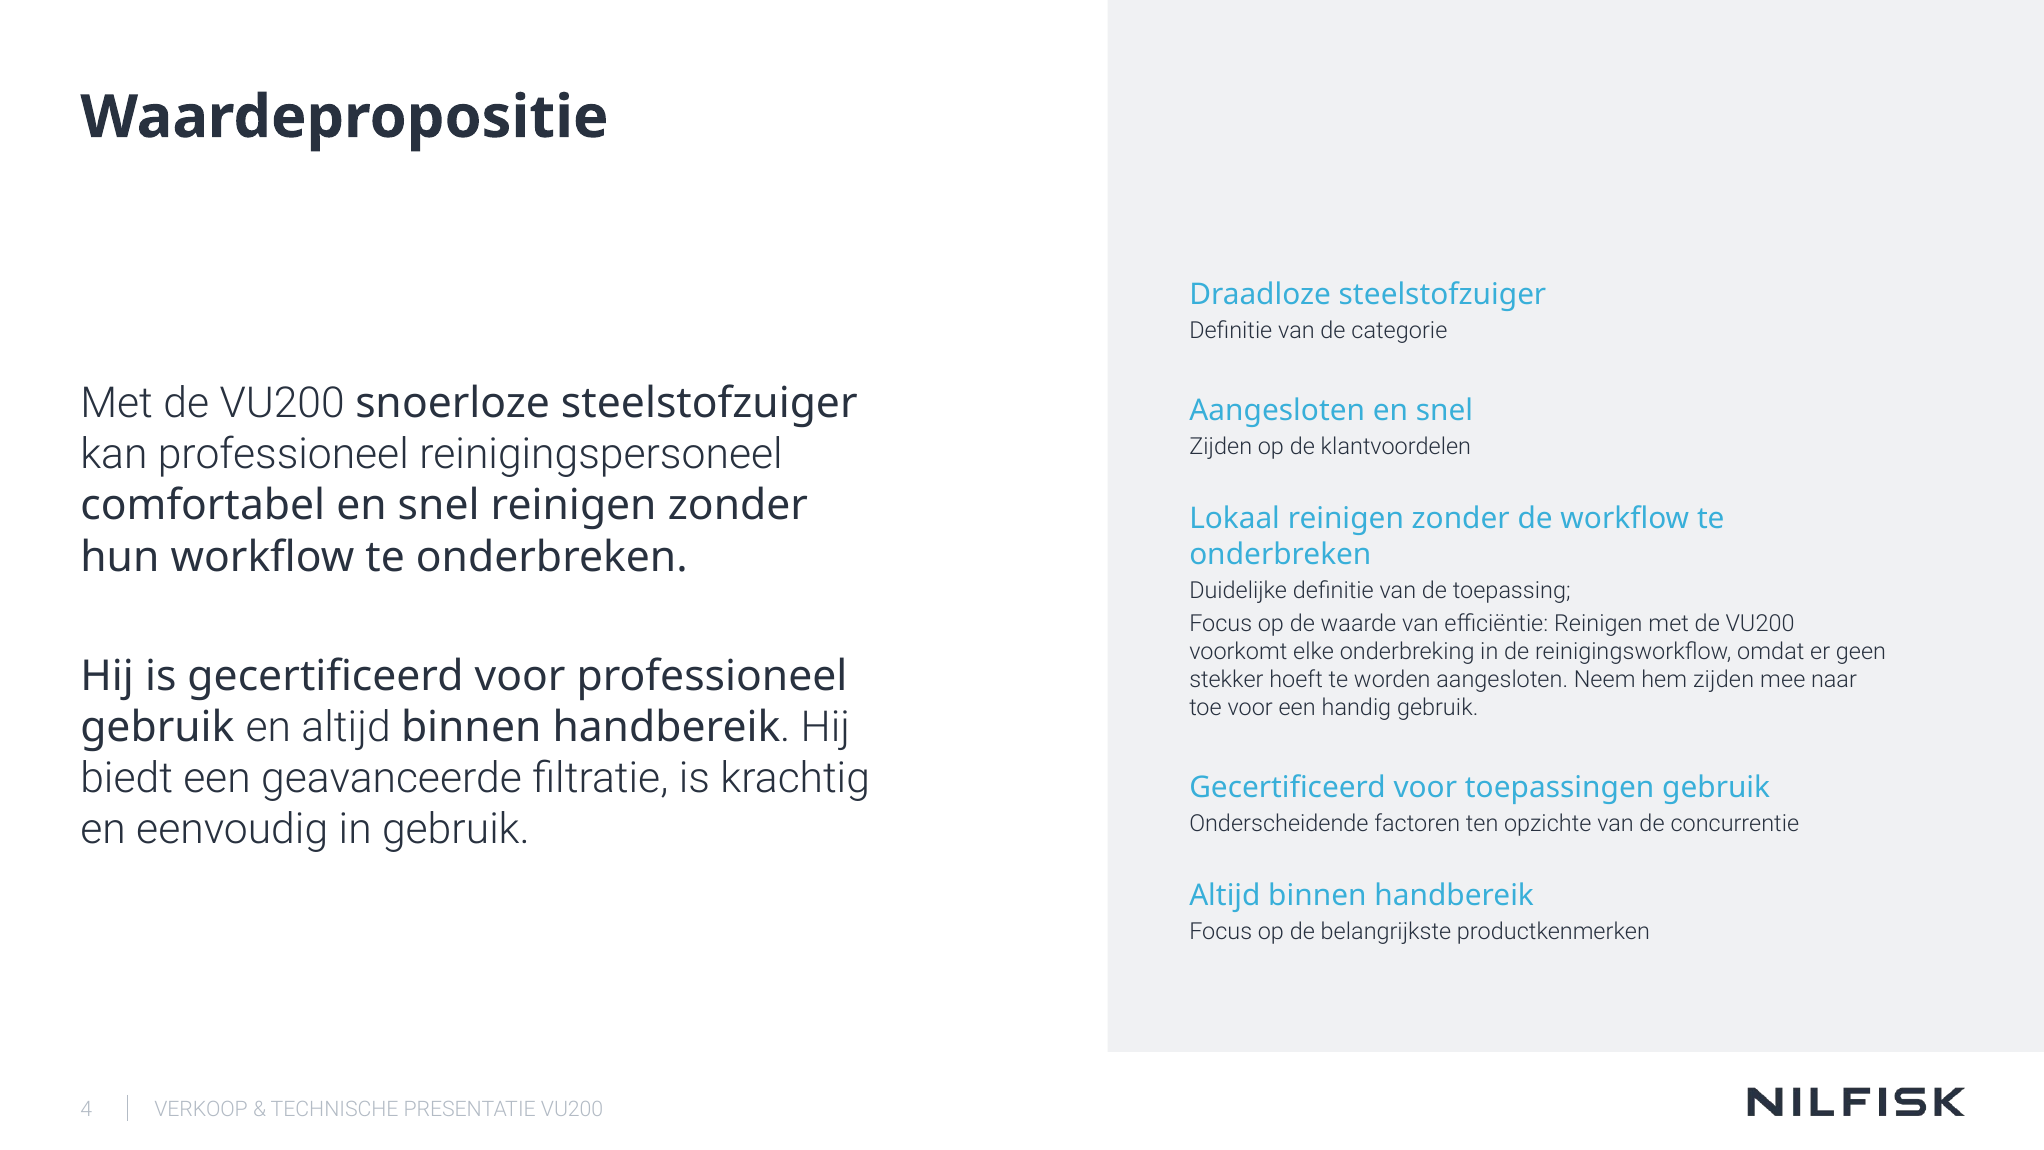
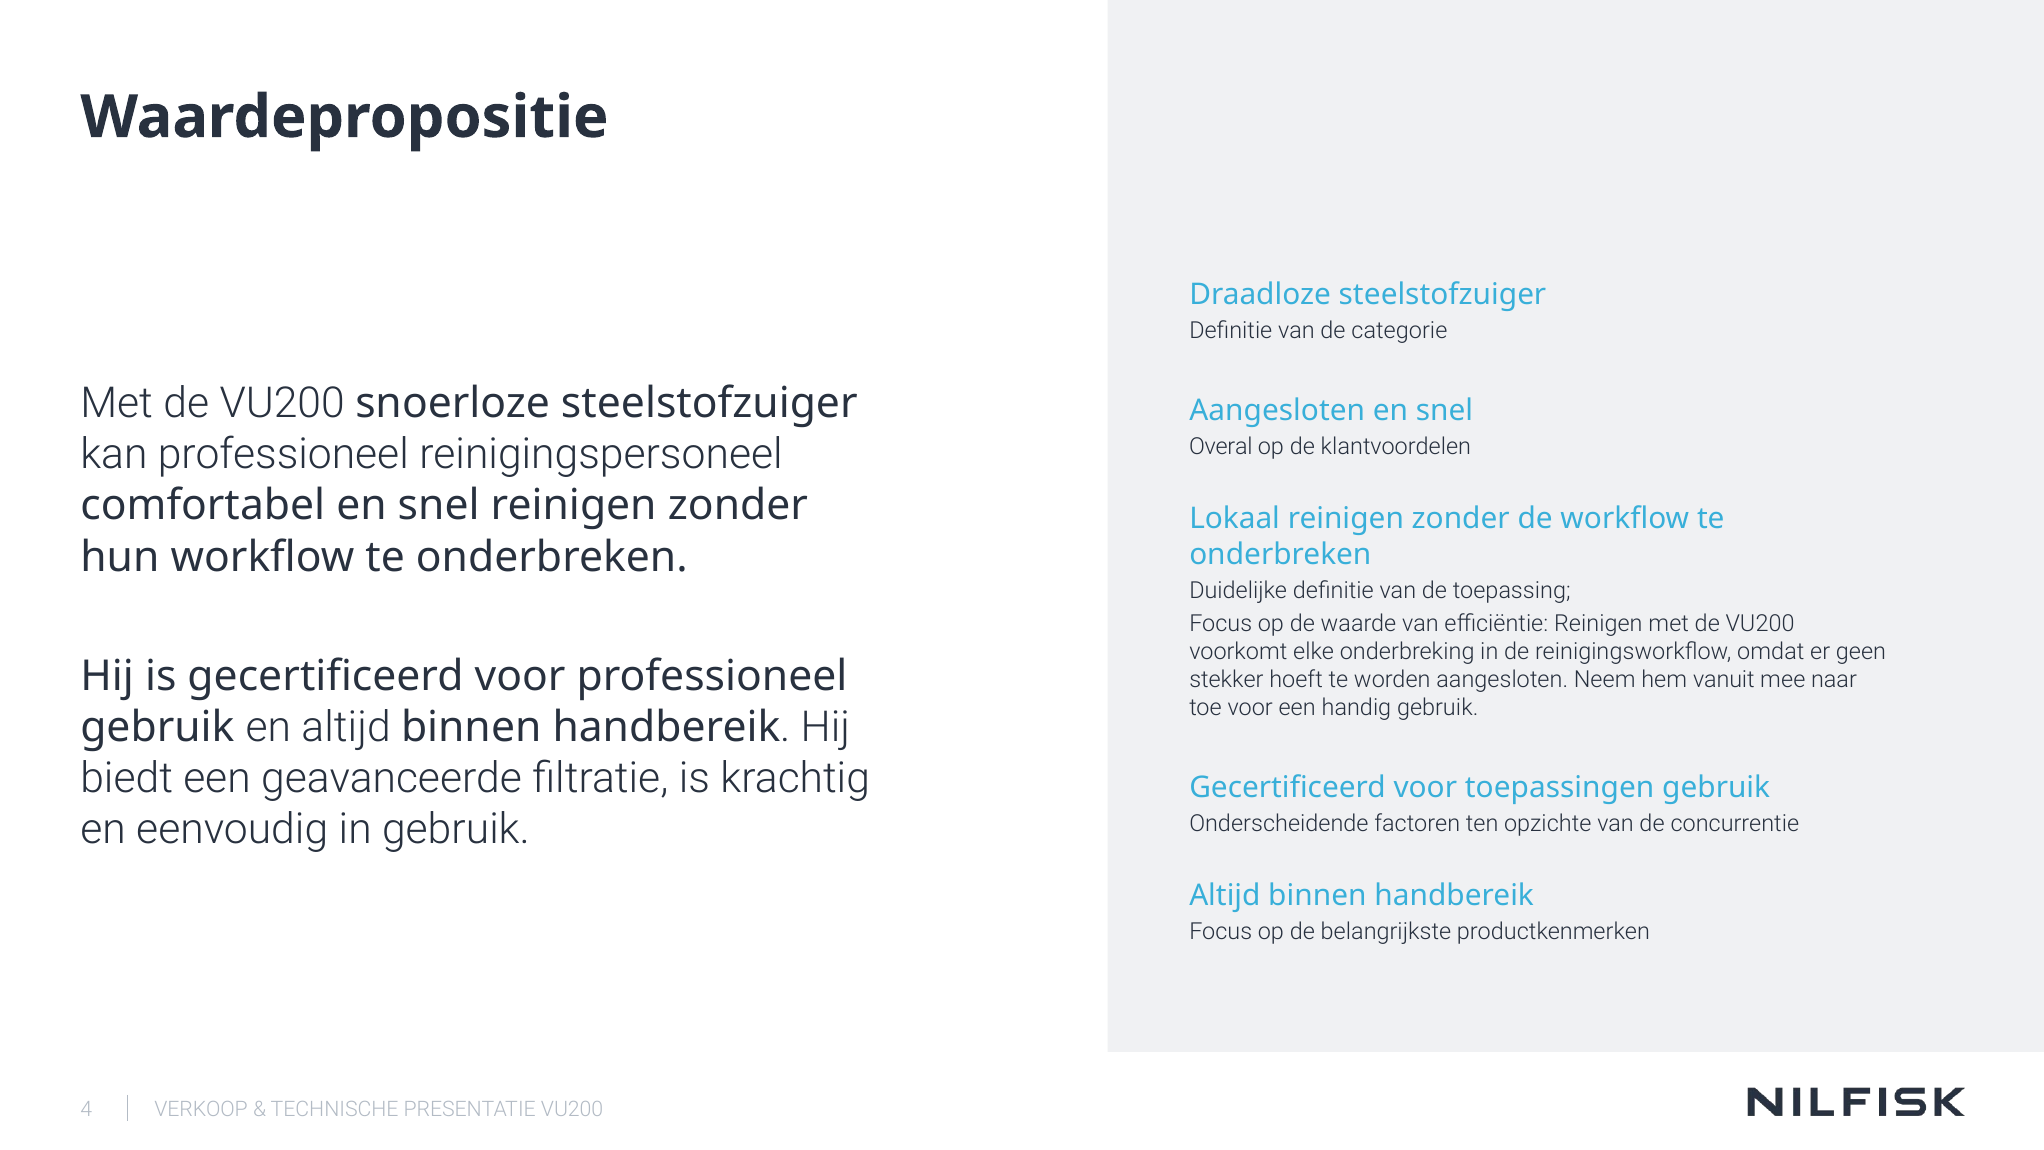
Zijden at (1221, 447): Zijden -> Overal
hem zijden: zijden -> vanuit
